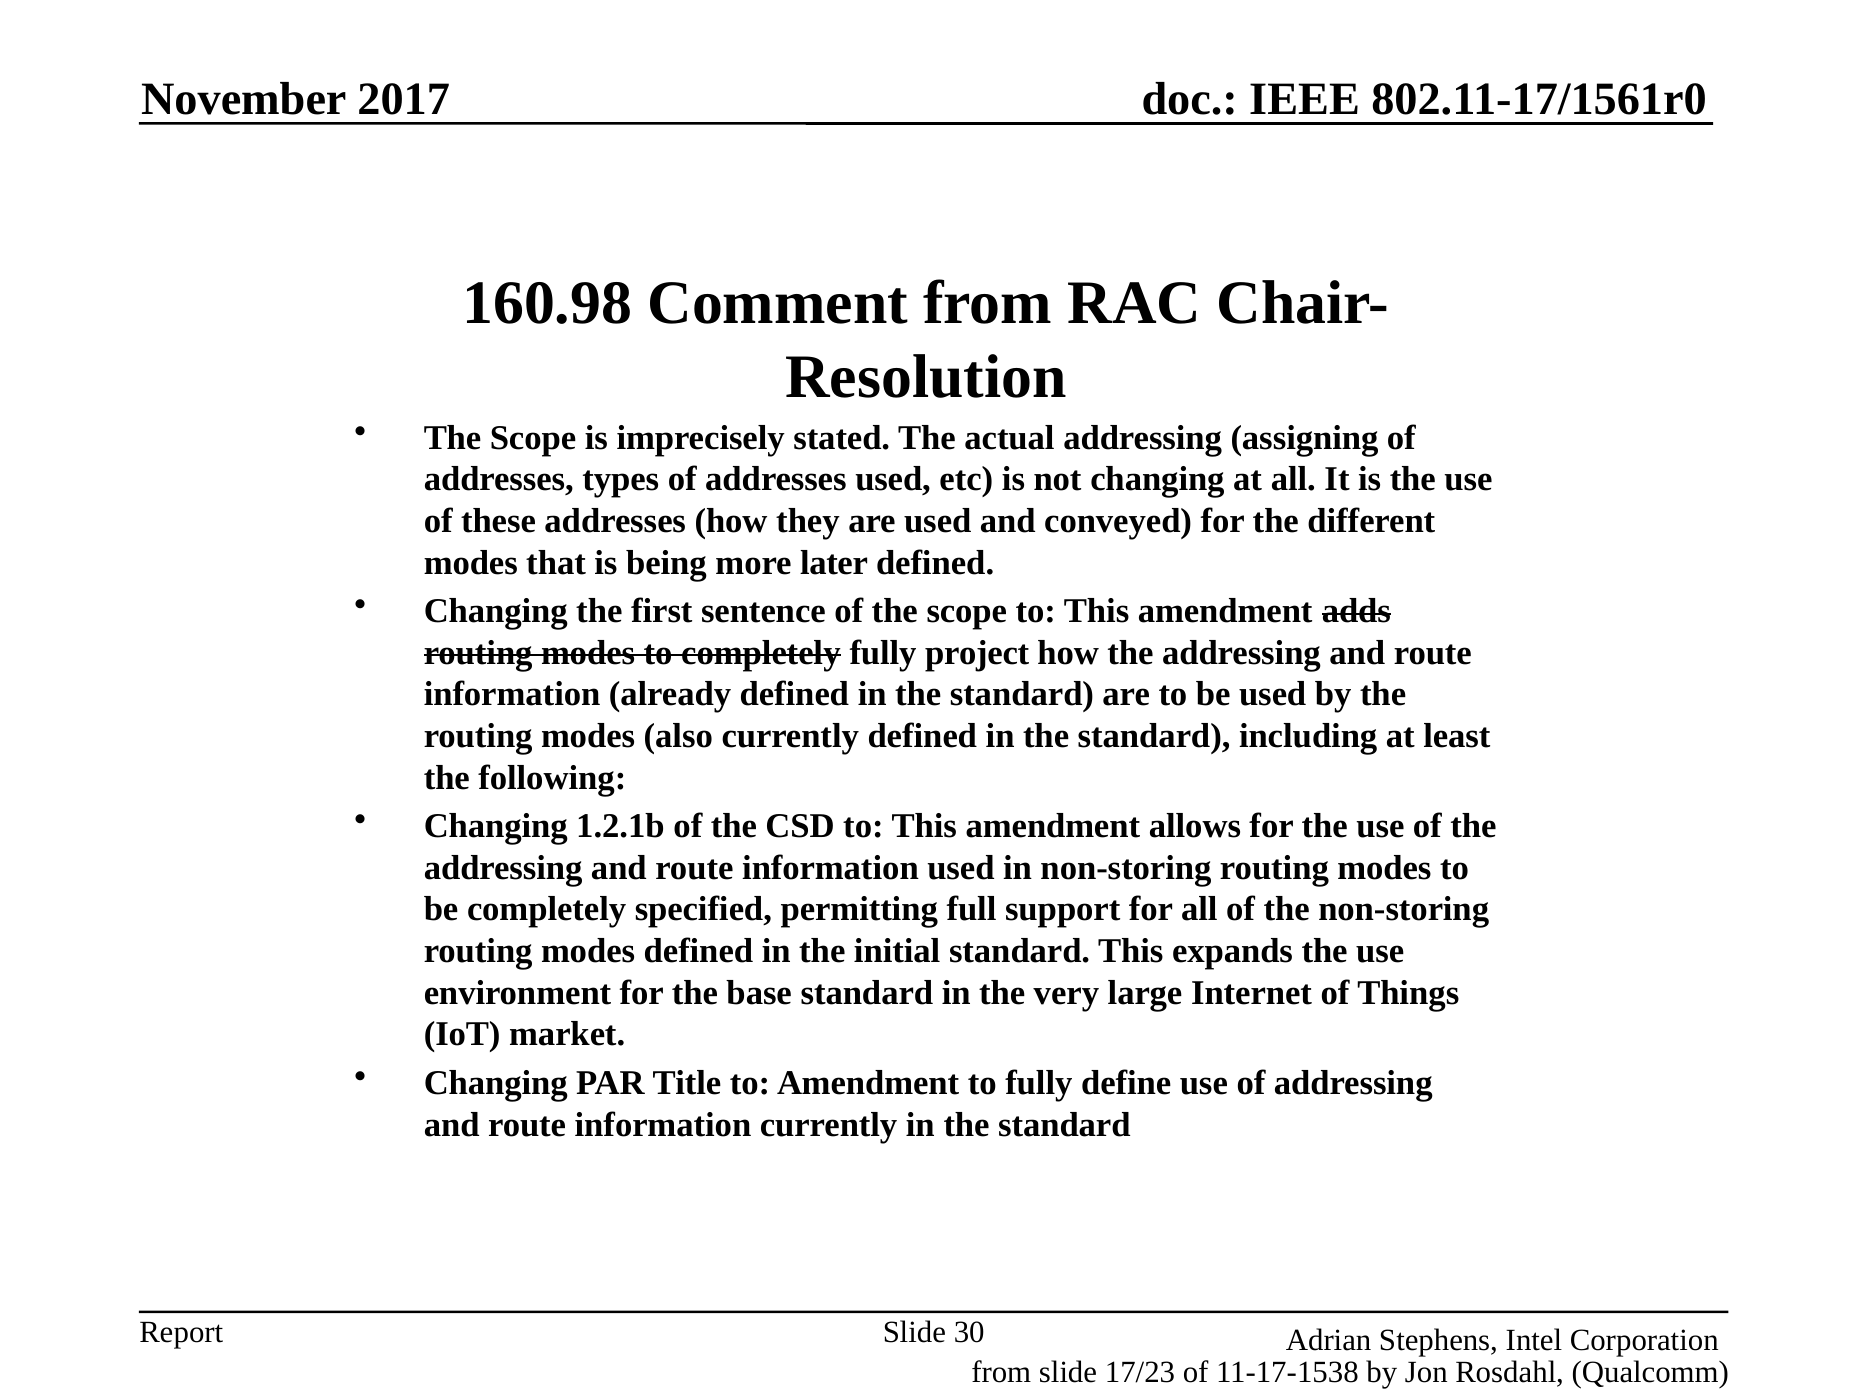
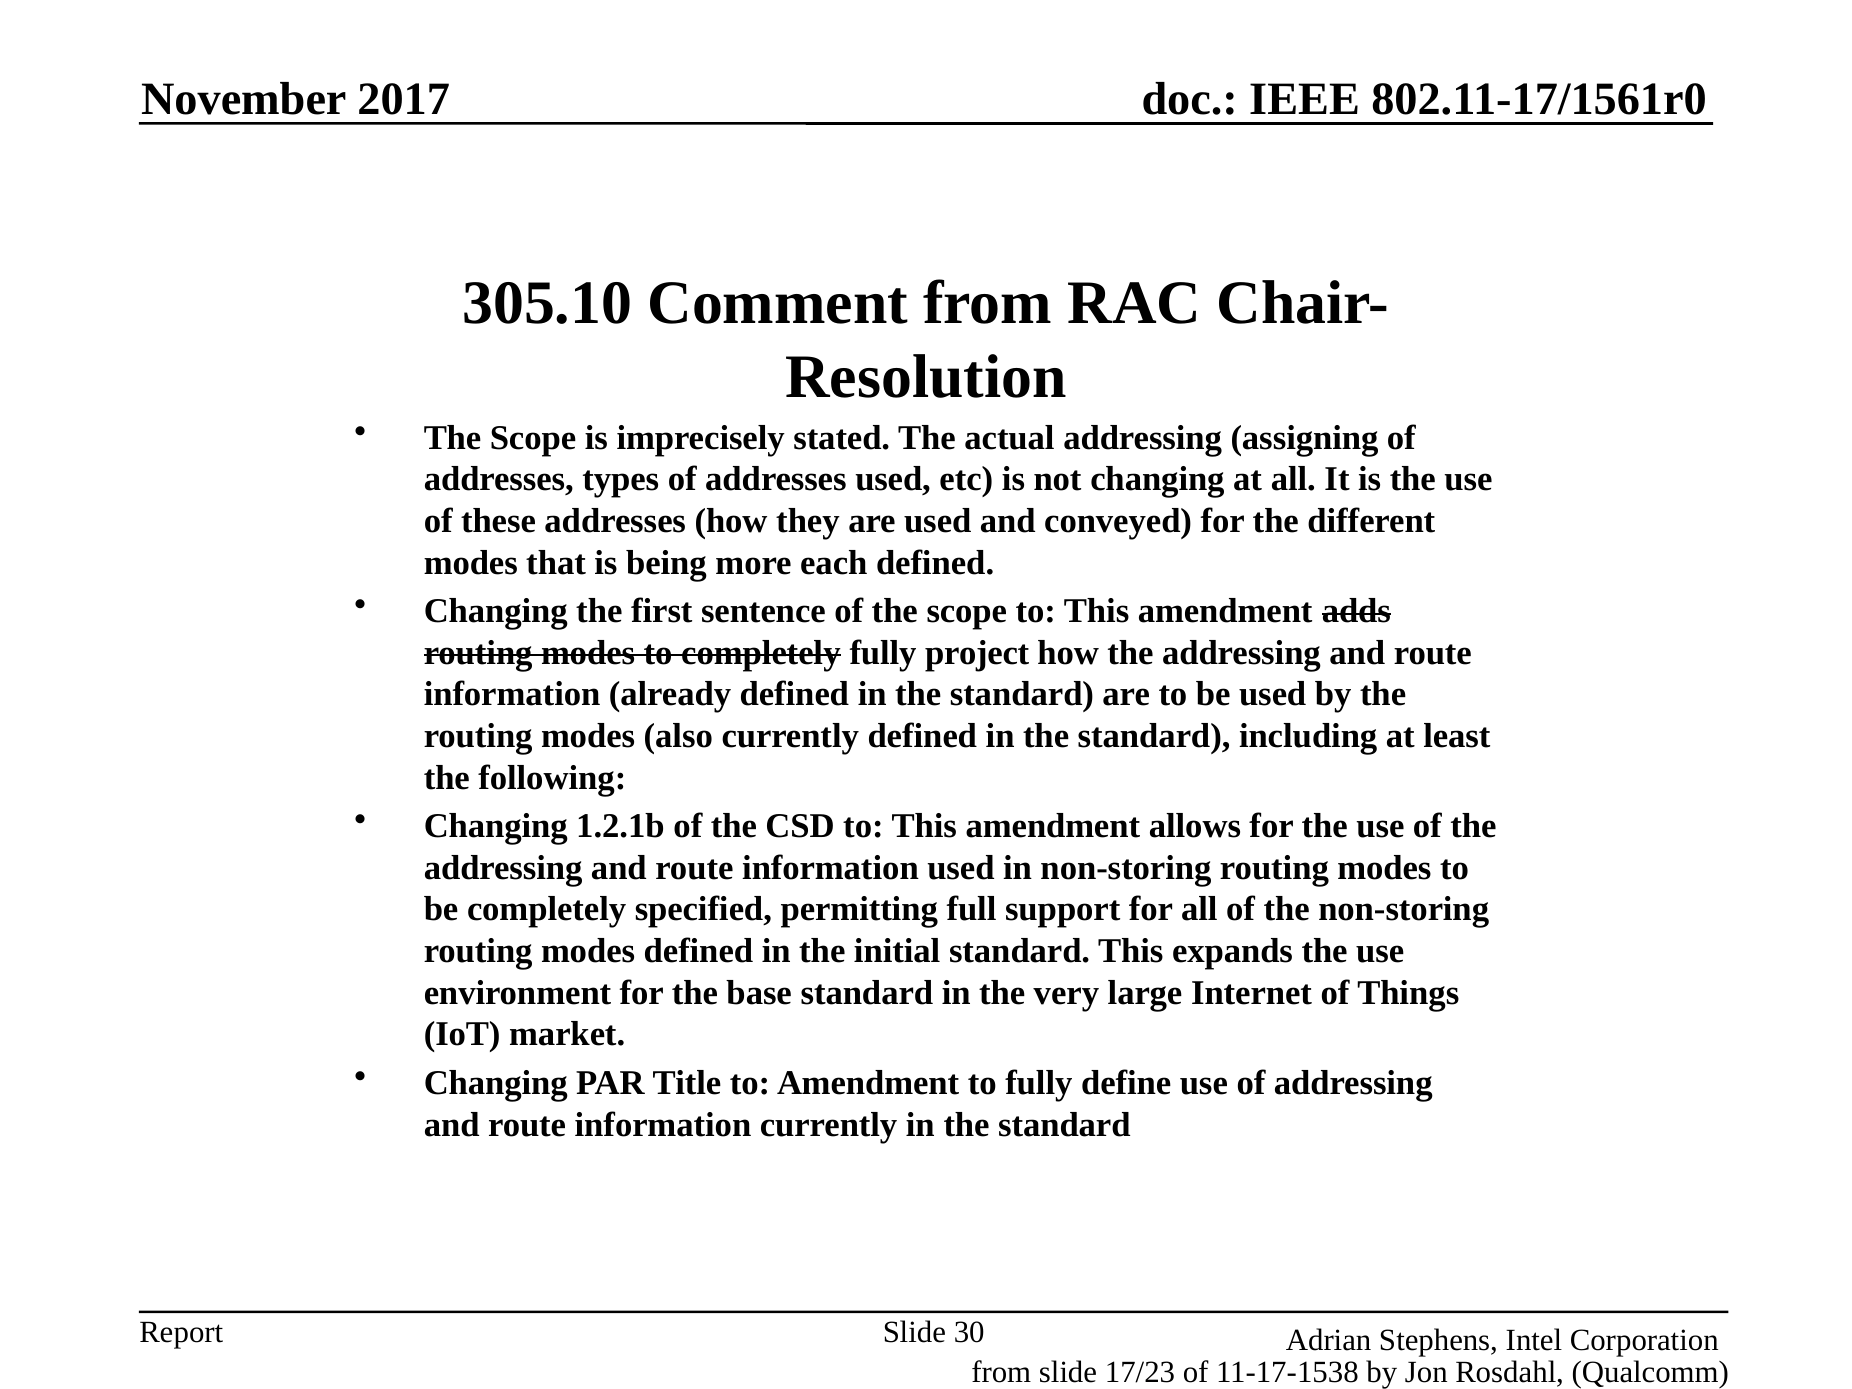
160.98: 160.98 -> 305.10
later: later -> each
